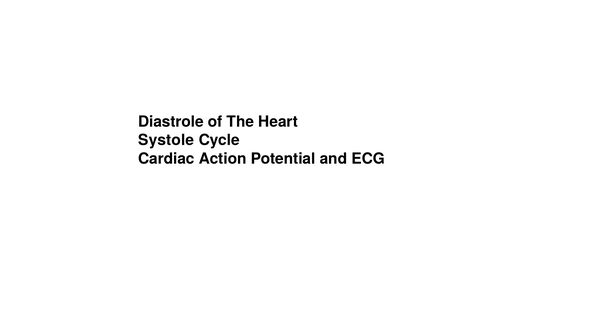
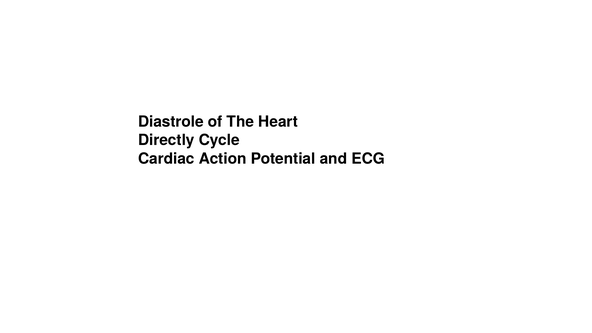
Systole: Systole -> Directly
